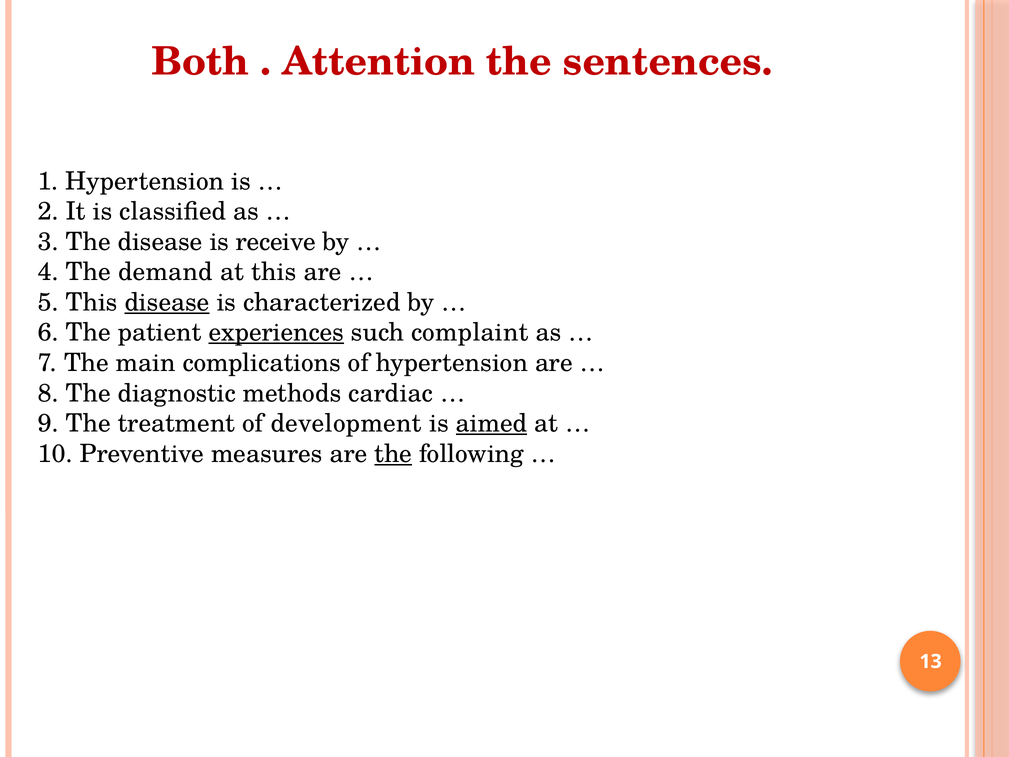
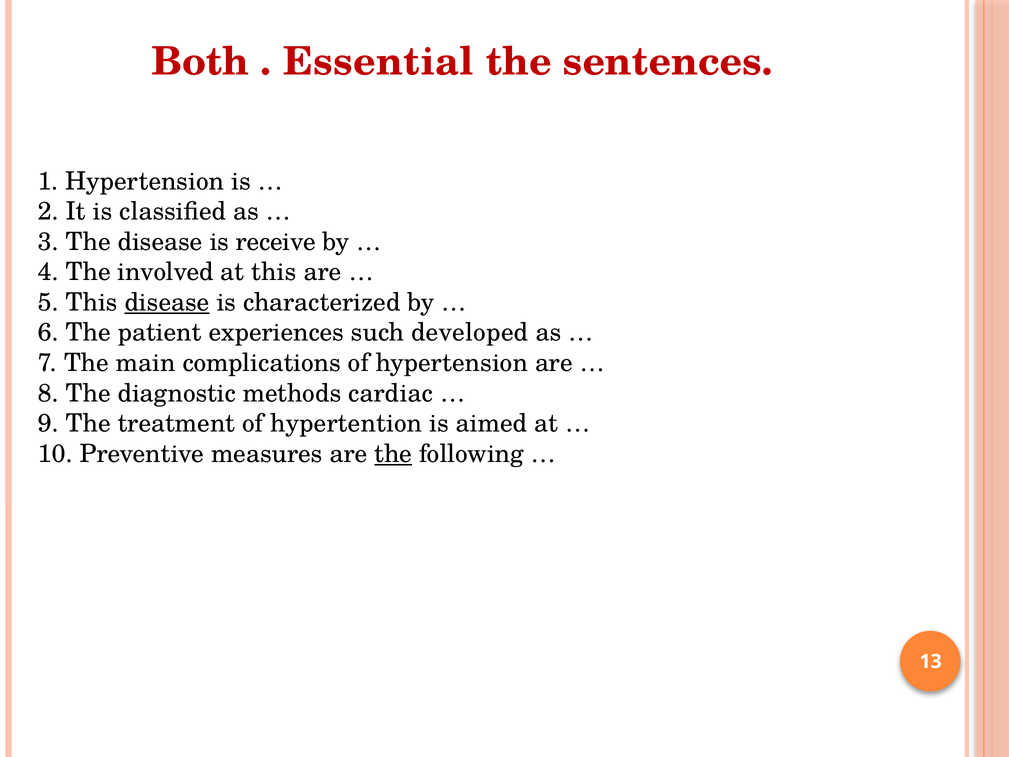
Attention: Attention -> Essential
demand: demand -> involved
experiences underline: present -> none
complaint: complaint -> developed
development: development -> hypertention
aimed underline: present -> none
